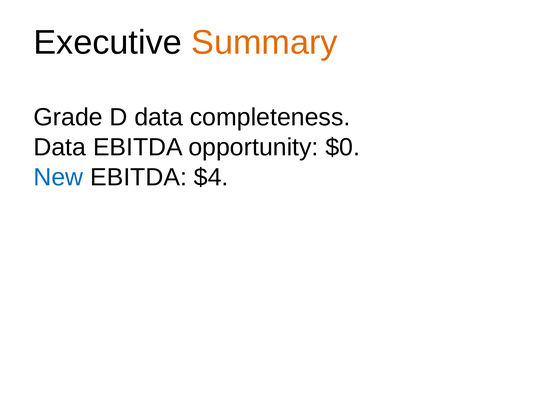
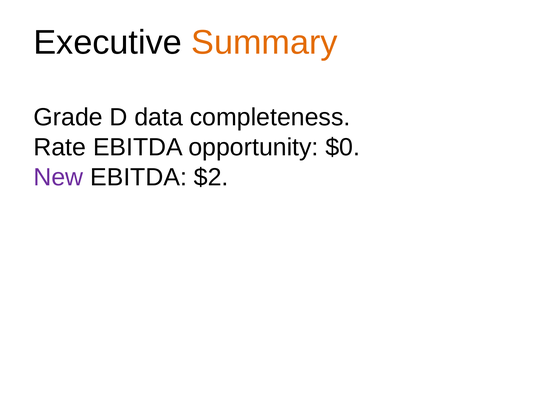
Data at (60, 147): Data -> Rate
New colour: blue -> purple
$4: $4 -> $2
